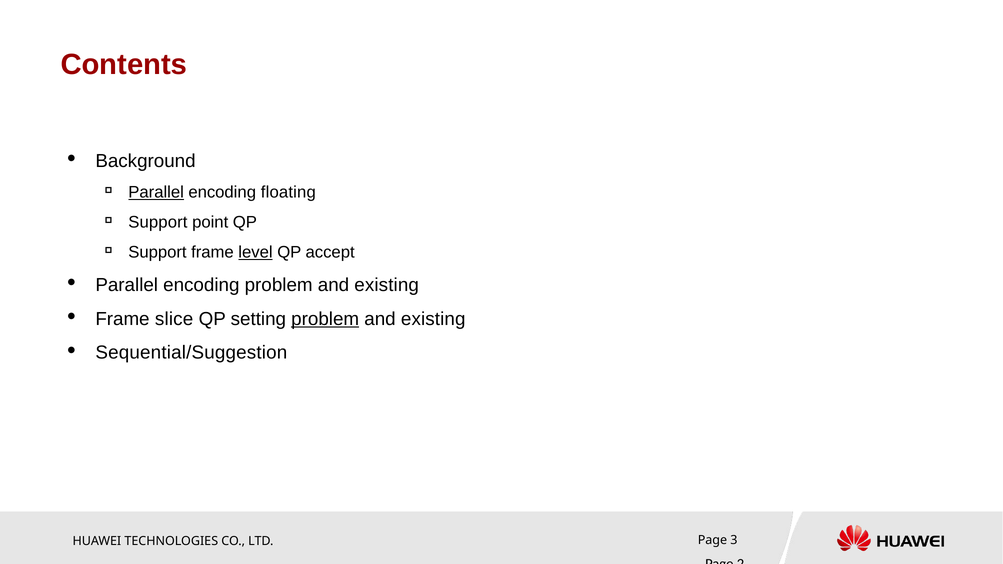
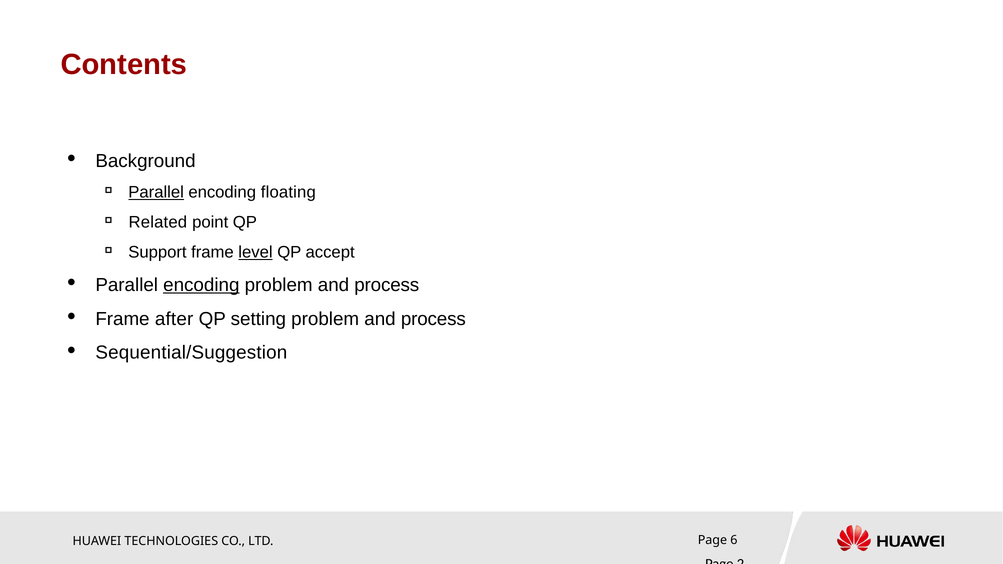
Support at (158, 222): Support -> Related
encoding at (201, 285) underline: none -> present
existing at (387, 285): existing -> process
slice: slice -> after
problem at (325, 319) underline: present -> none
existing at (433, 319): existing -> process
3: 3 -> 6
